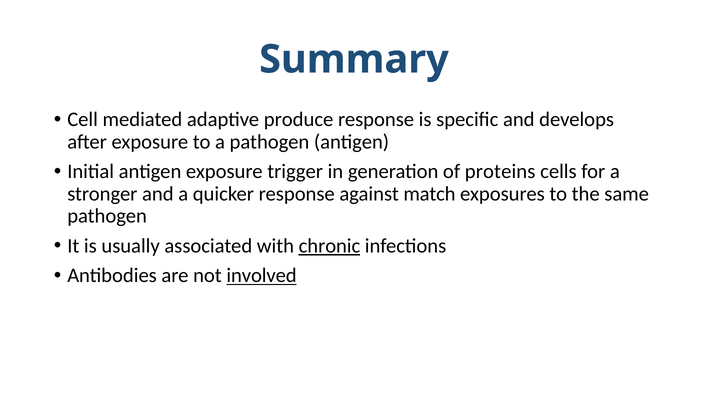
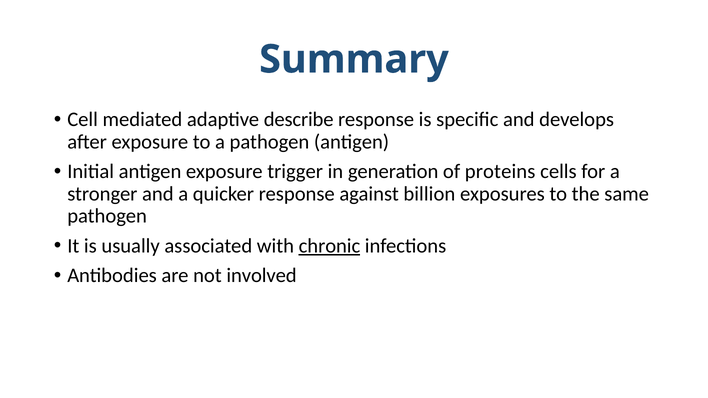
produce: produce -> describe
match: match -> billion
involved underline: present -> none
